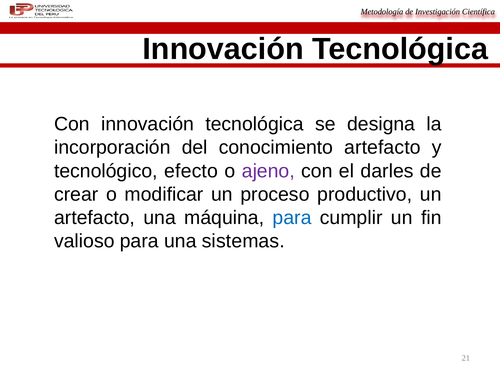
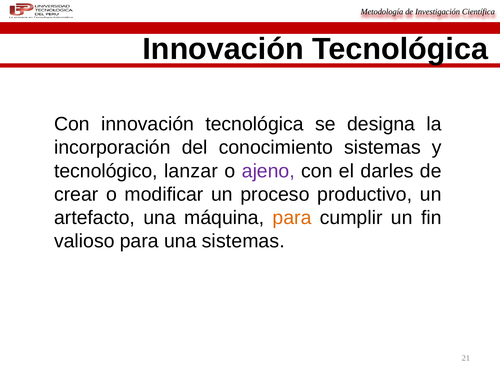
conocimiento artefacto: artefacto -> sistemas
efecto: efecto -> lanzar
para at (292, 218) colour: blue -> orange
